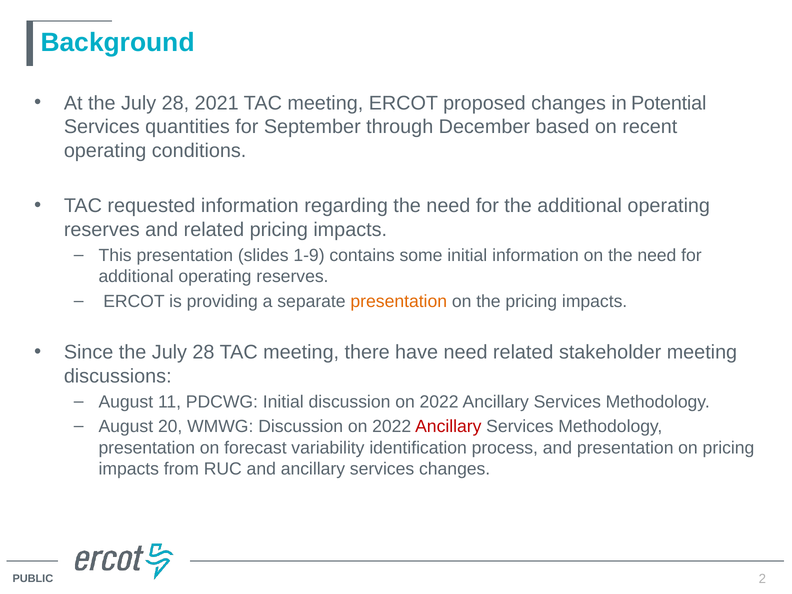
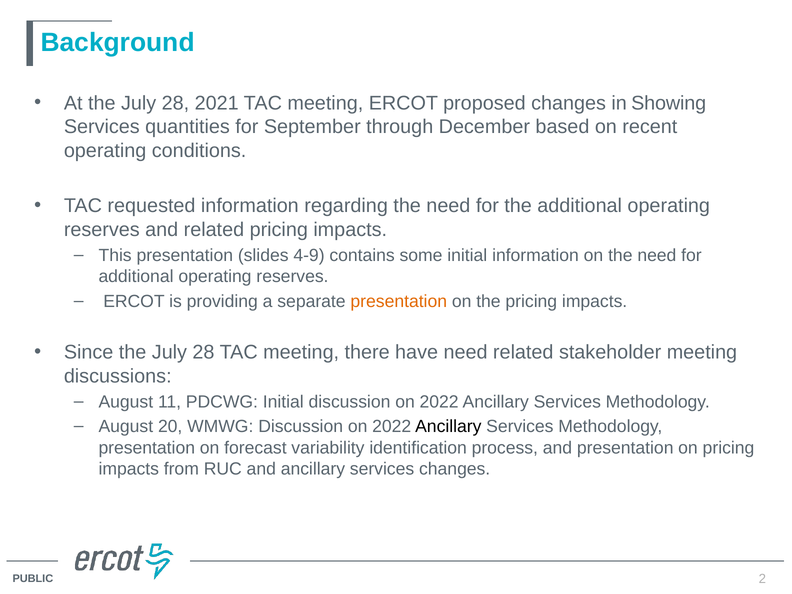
Potential: Potential -> Showing
1-9: 1-9 -> 4-9
Ancillary at (448, 427) colour: red -> black
